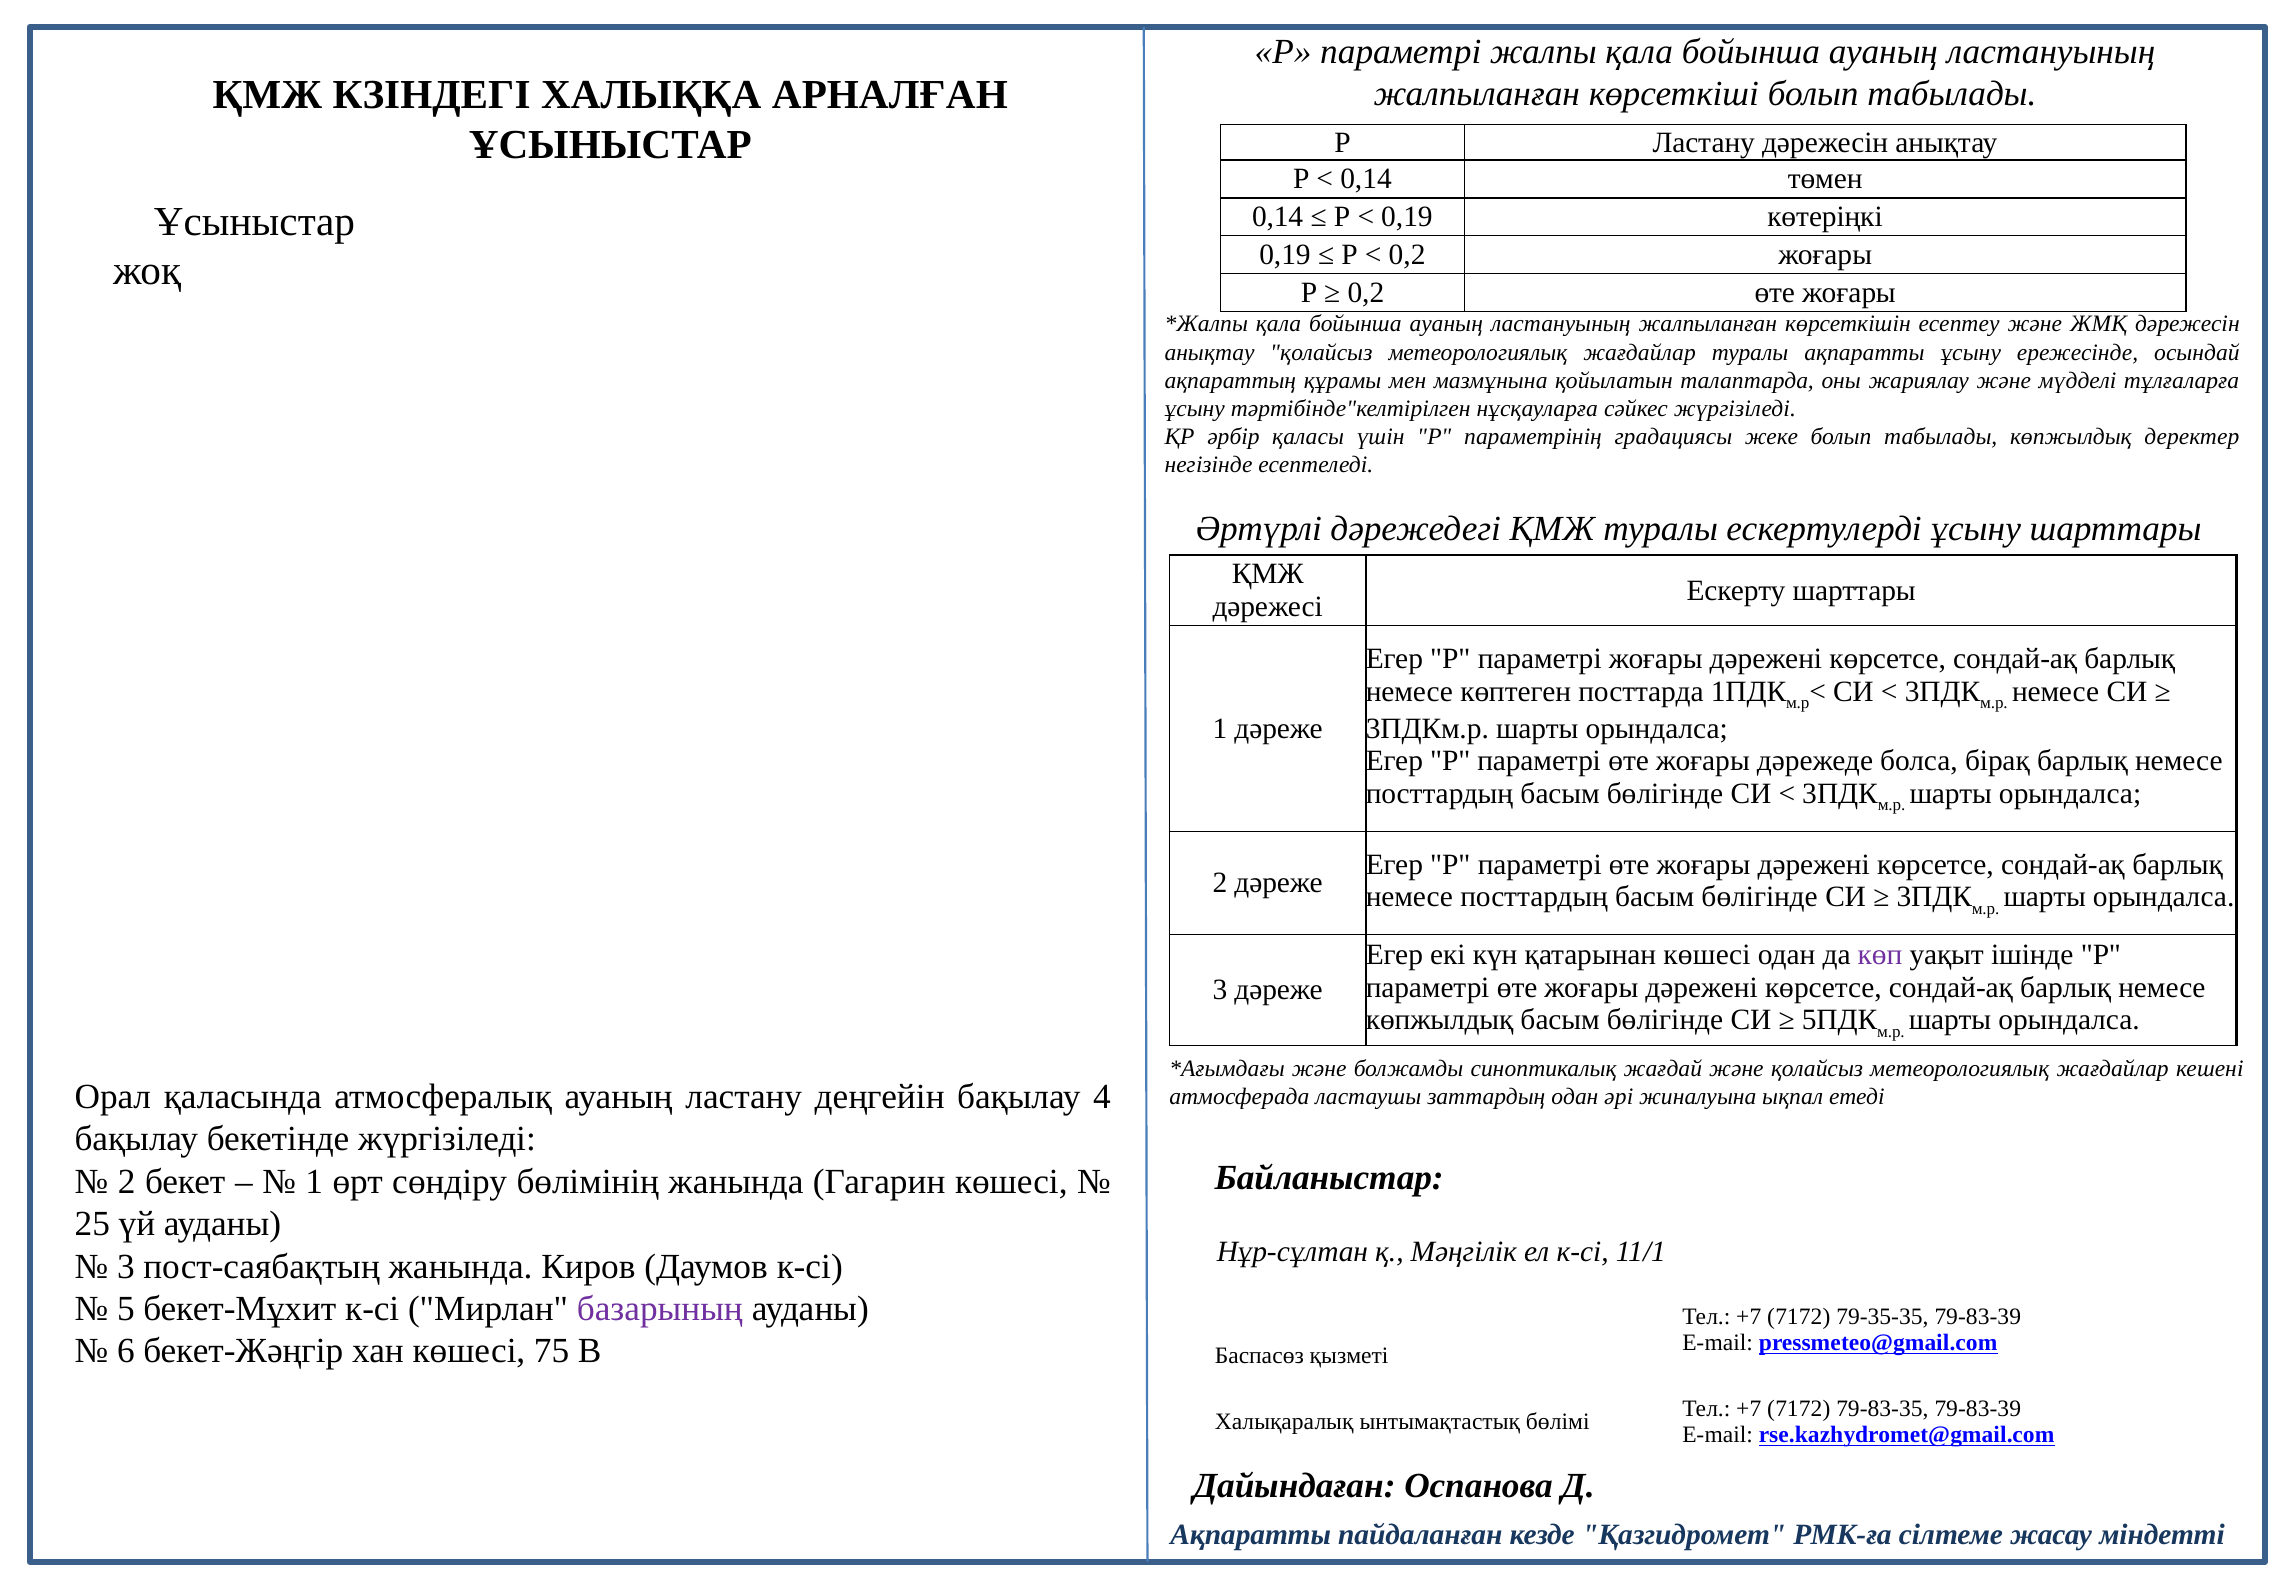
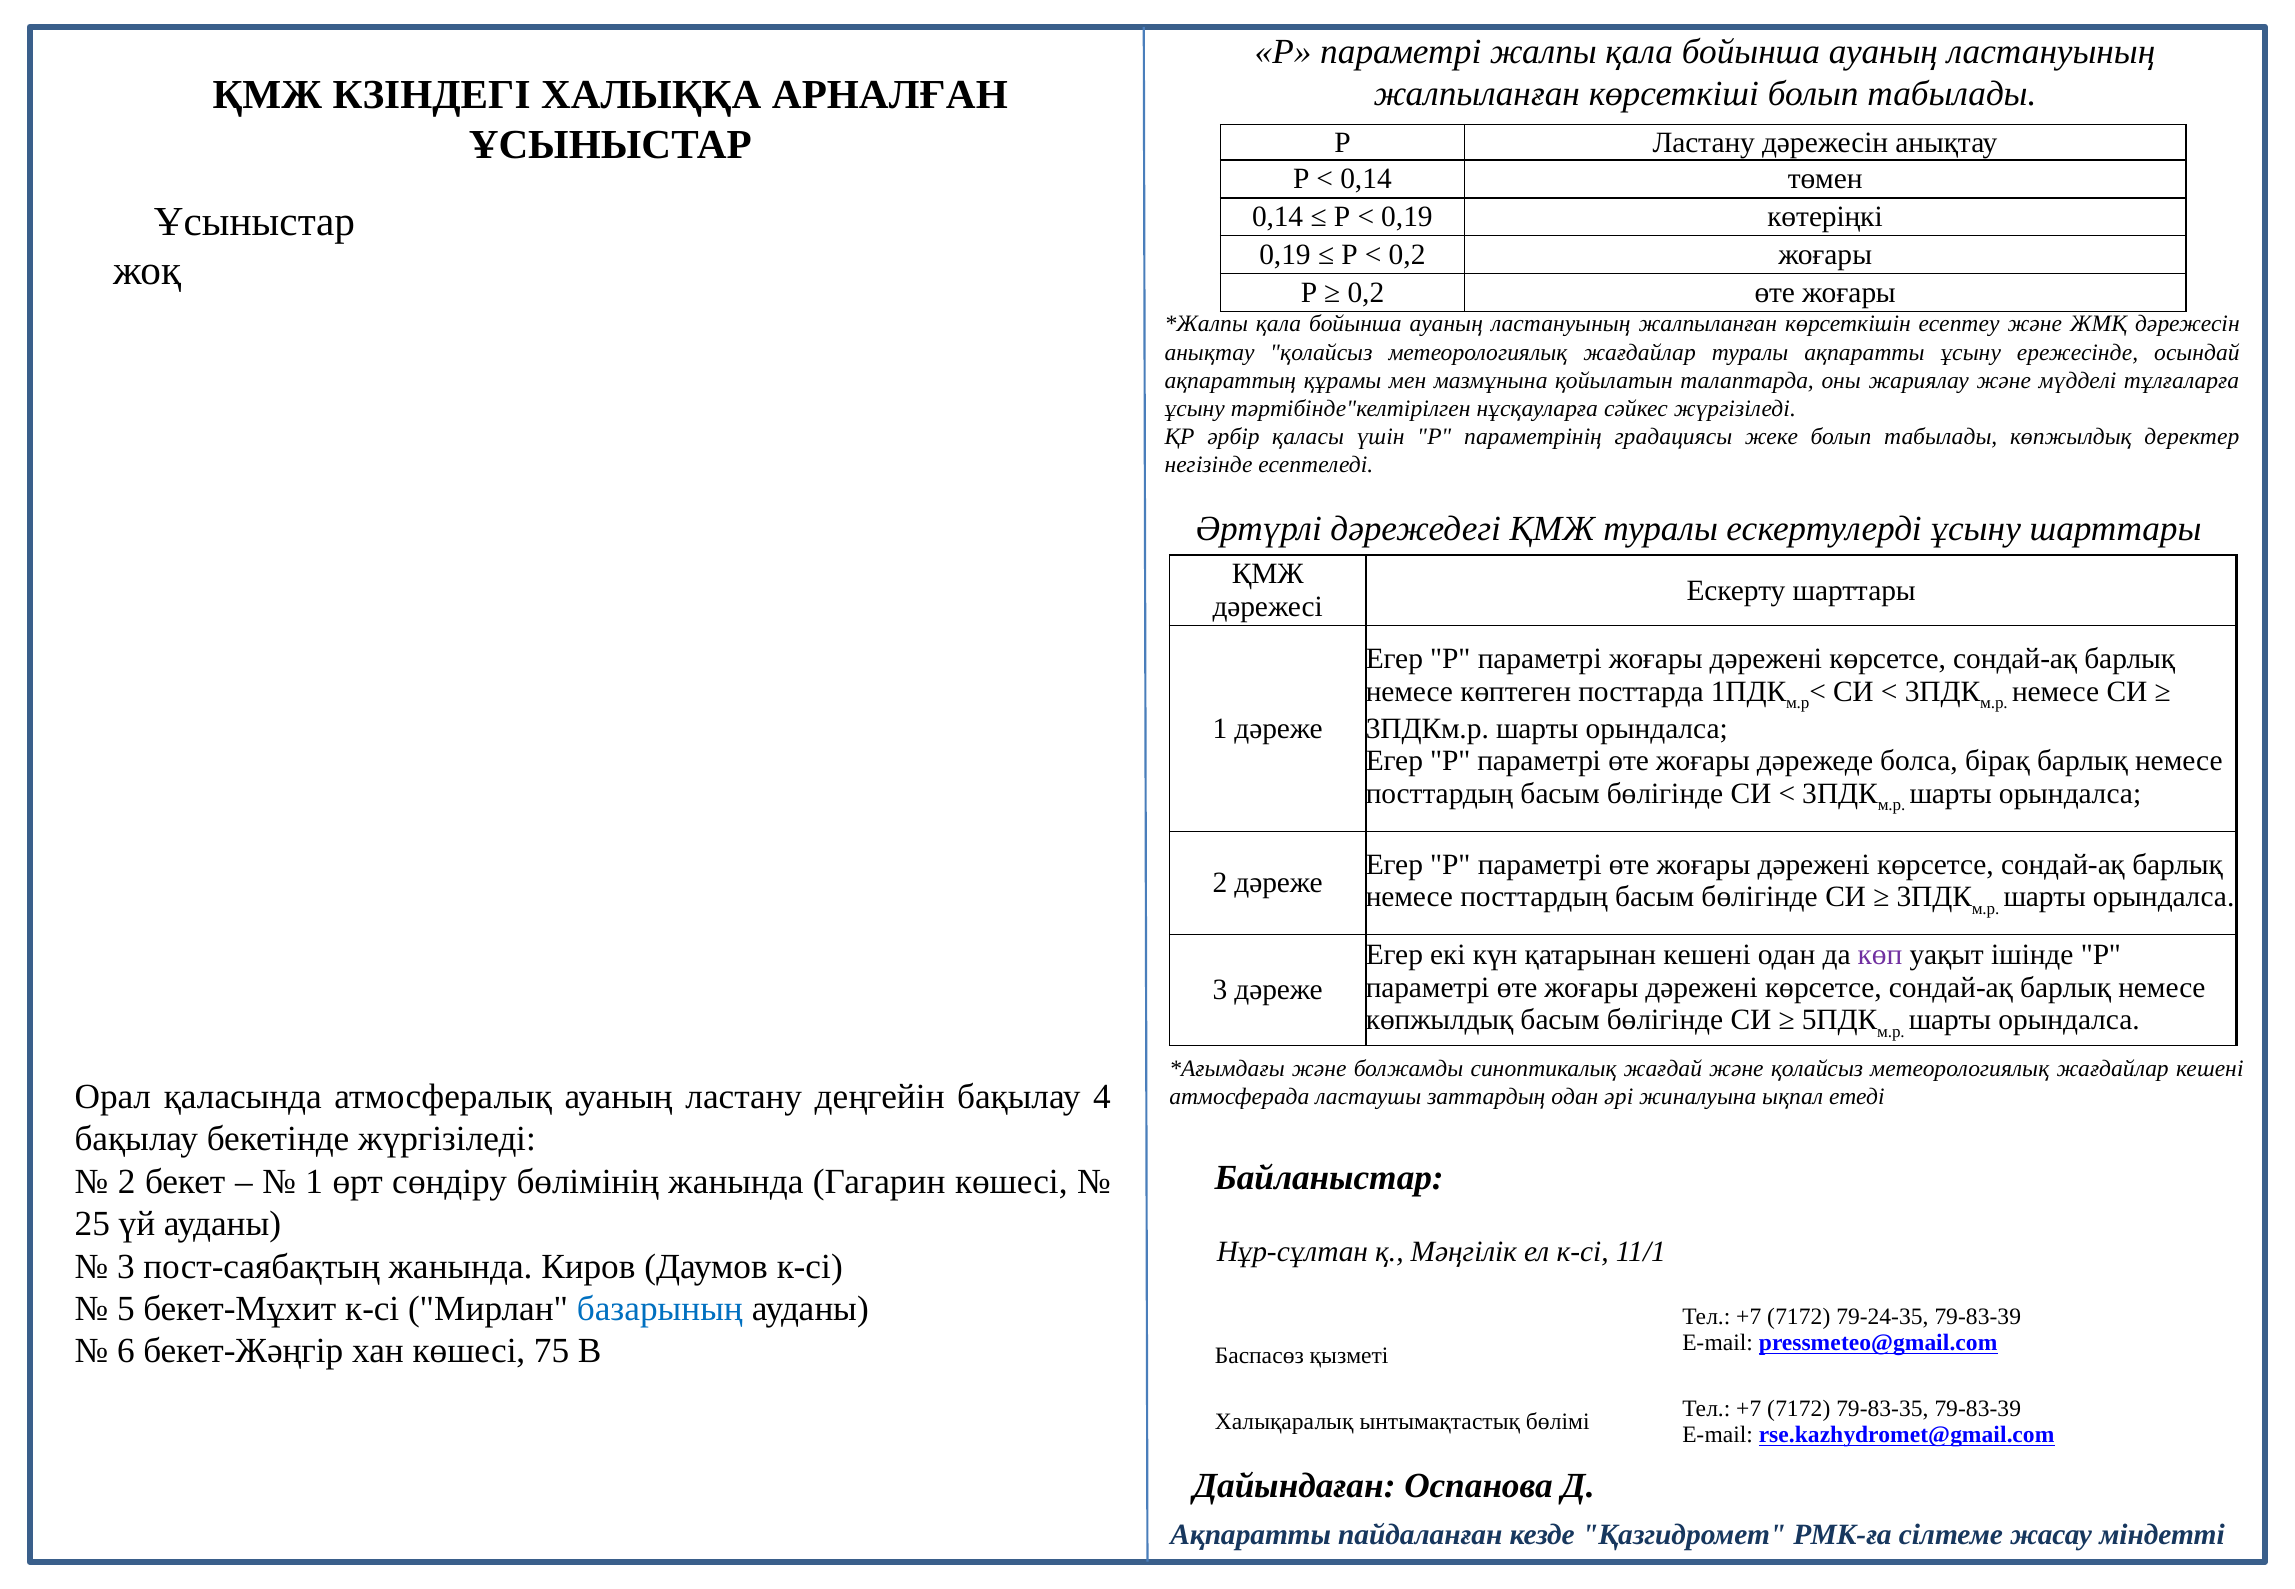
қатарынан көшесі: көшесі -> кешені
базарының colour: purple -> blue
79-35-35: 79-35-35 -> 79-24-35
